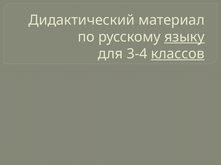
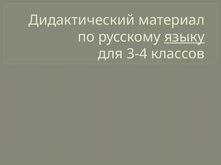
классов underline: present -> none
